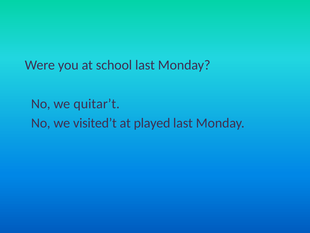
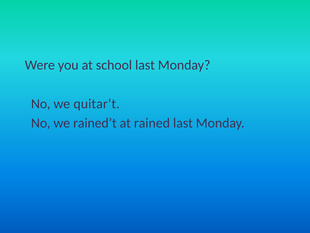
visited’t: visited’t -> rained’t
played: played -> rained
